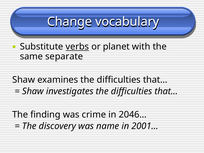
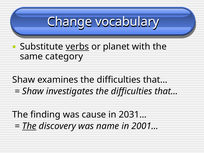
separate: separate -> category
crime: crime -> cause
2046…: 2046… -> 2031…
The at (29, 126) underline: none -> present
